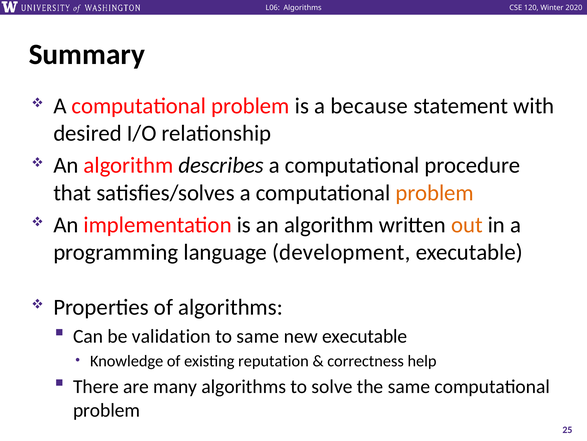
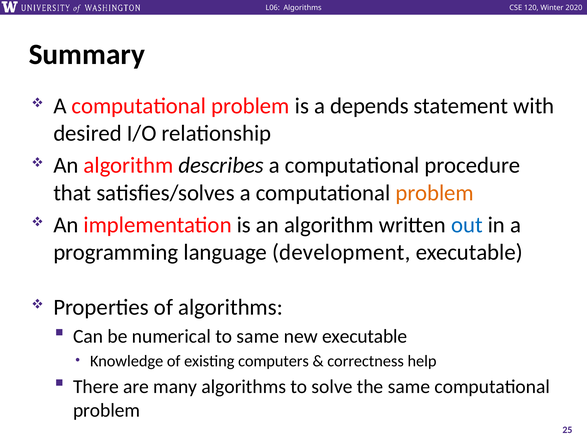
because: because -> depends
out colour: orange -> blue
validation: validation -> numerical
reputation: reputation -> computers
